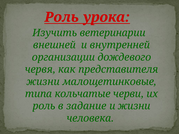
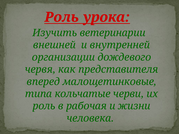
жизни at (43, 82): жизни -> вперед
задание: задание -> рабочая
